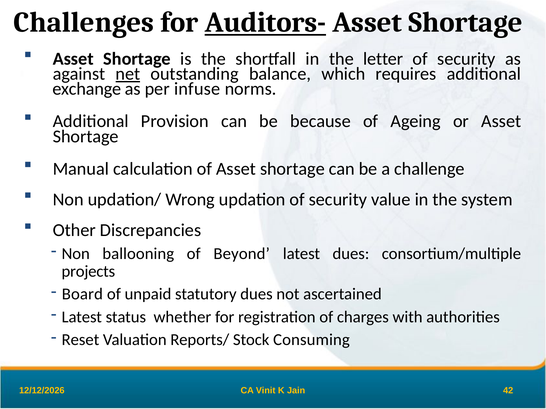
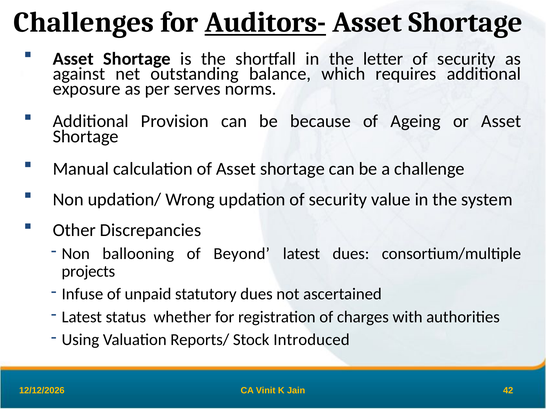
net underline: present -> none
exchange: exchange -> exposure
infuse: infuse -> serves
Board: Board -> Infuse
Reset: Reset -> Using
Consuming: Consuming -> Introduced
